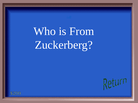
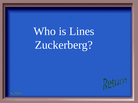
From: From -> Lines
